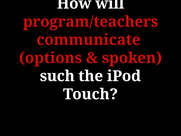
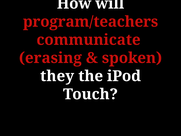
options: options -> erasing
such: such -> they
